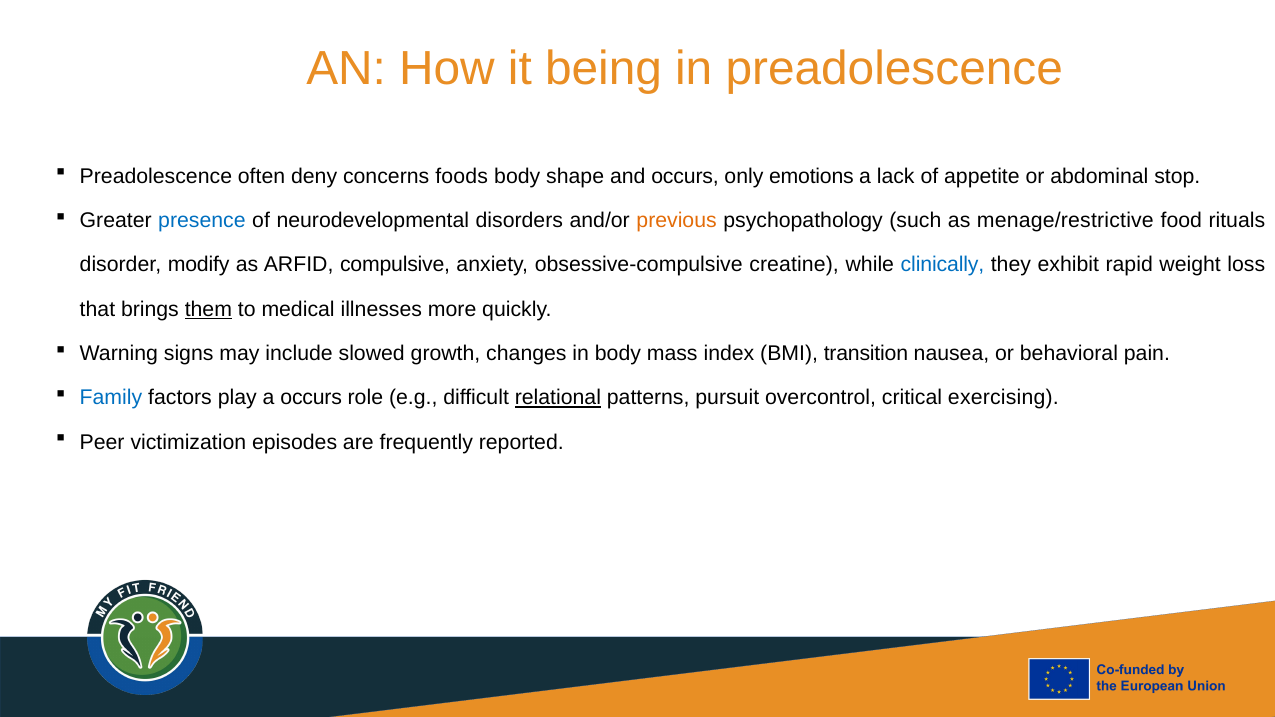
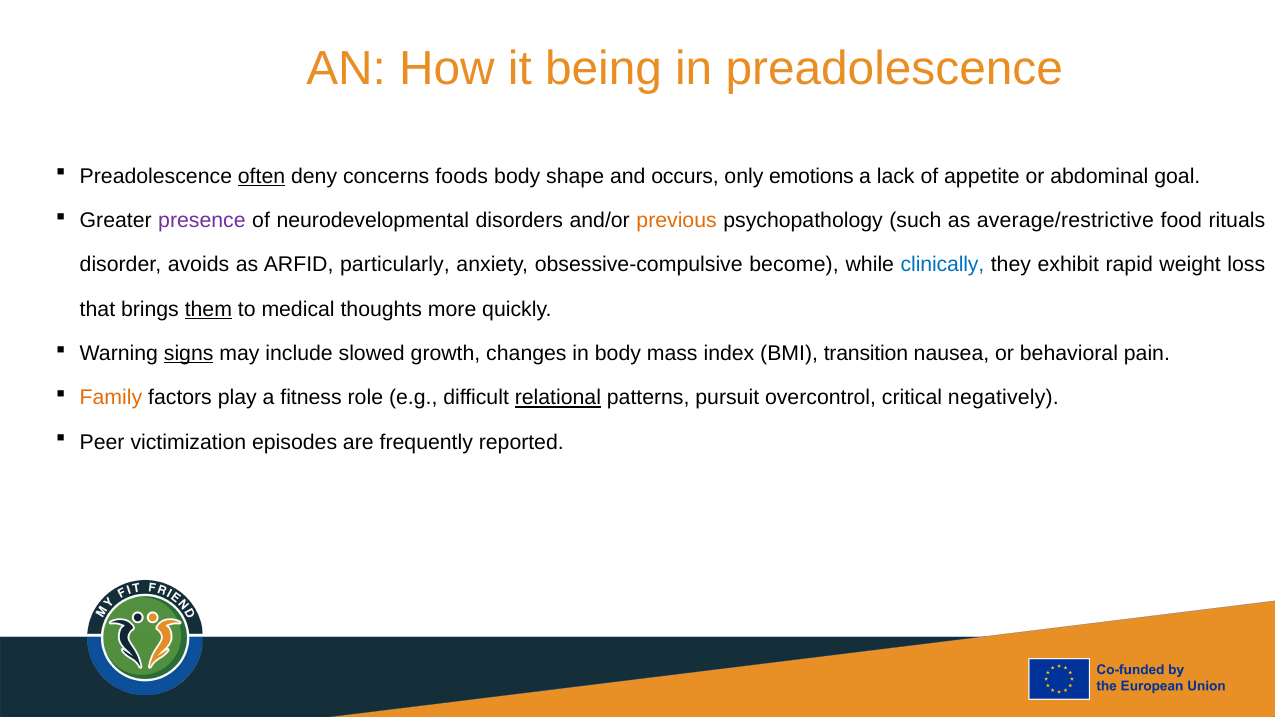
often underline: none -> present
stop: stop -> goal
presence colour: blue -> purple
menage/restrictive: menage/restrictive -> average/restrictive
modify: modify -> avoids
compulsive: compulsive -> particularly
creatine: creatine -> become
illnesses: illnesses -> thoughts
signs underline: none -> present
Family colour: blue -> orange
a occurs: occurs -> fitness
exercising: exercising -> negatively
